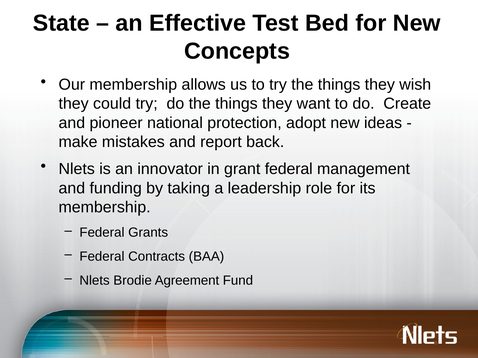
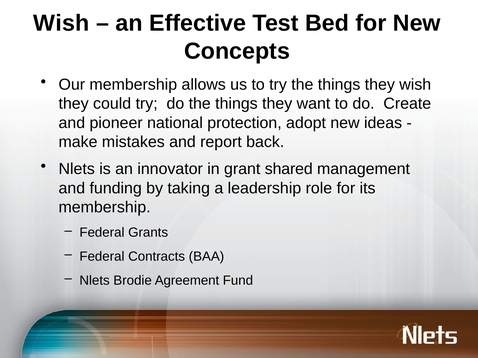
State at (61, 23): State -> Wish
grant federal: federal -> shared
